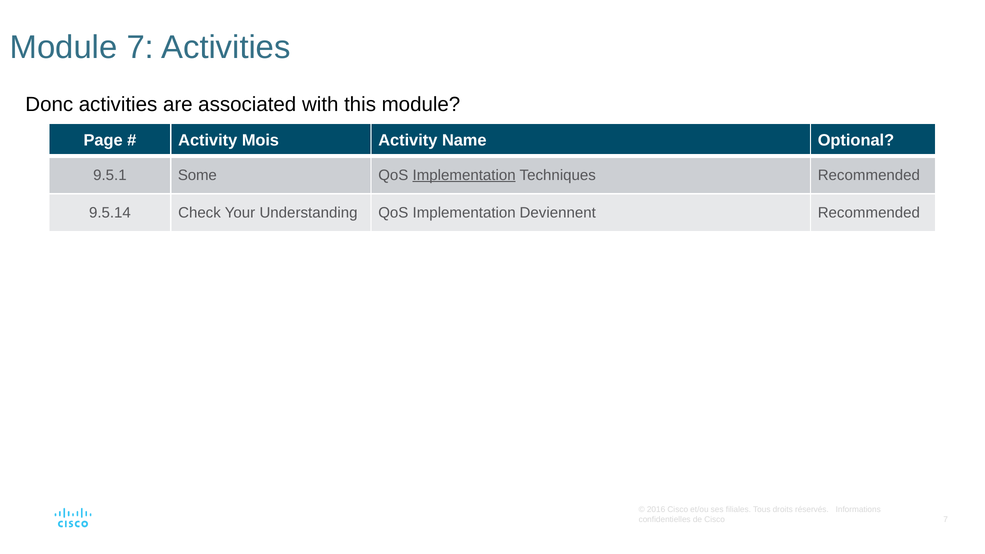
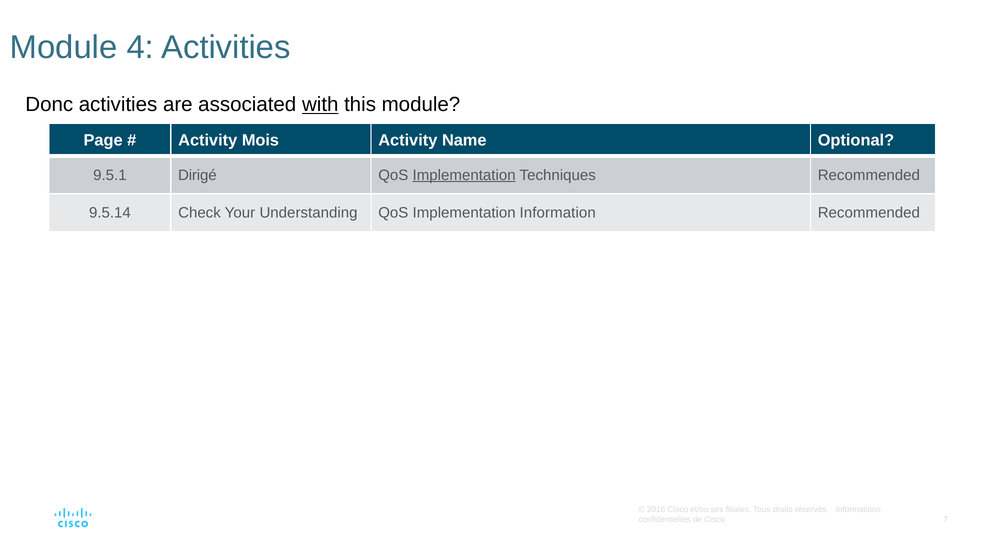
Module 7: 7 -> 4
with underline: none -> present
Some: Some -> Dirigé
Deviennent: Deviennent -> Information
